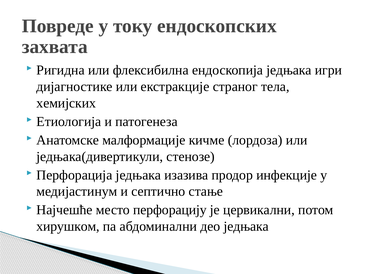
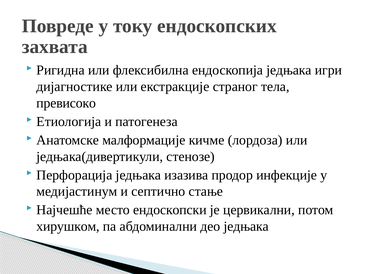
хемијских: хемијских -> превисоко
перфорацију: перфорацију -> ендоскопски
